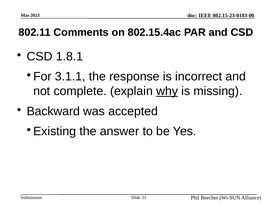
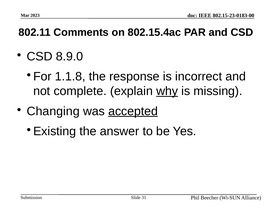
1.8.1: 1.8.1 -> 8.9.0
3.1.1: 3.1.1 -> 1.1.8
Backward: Backward -> Changing
accepted underline: none -> present
